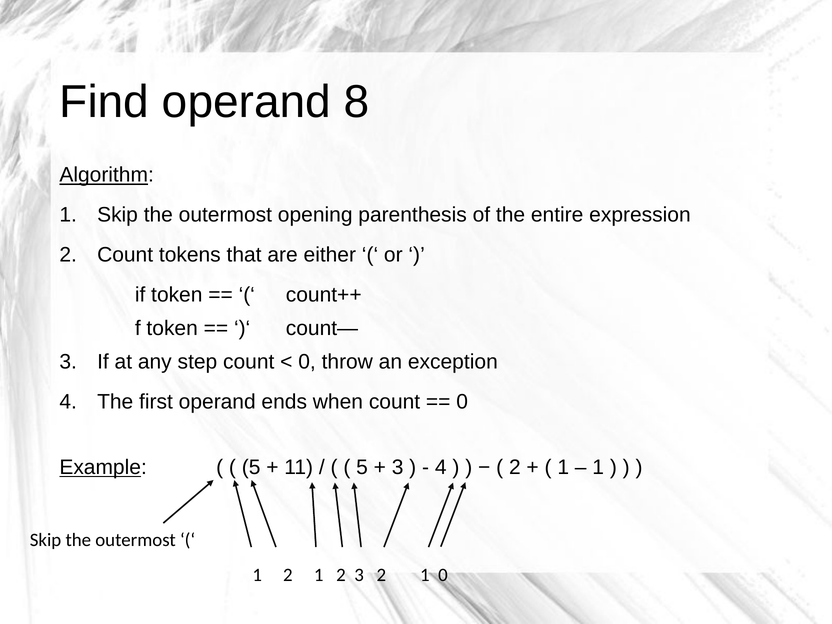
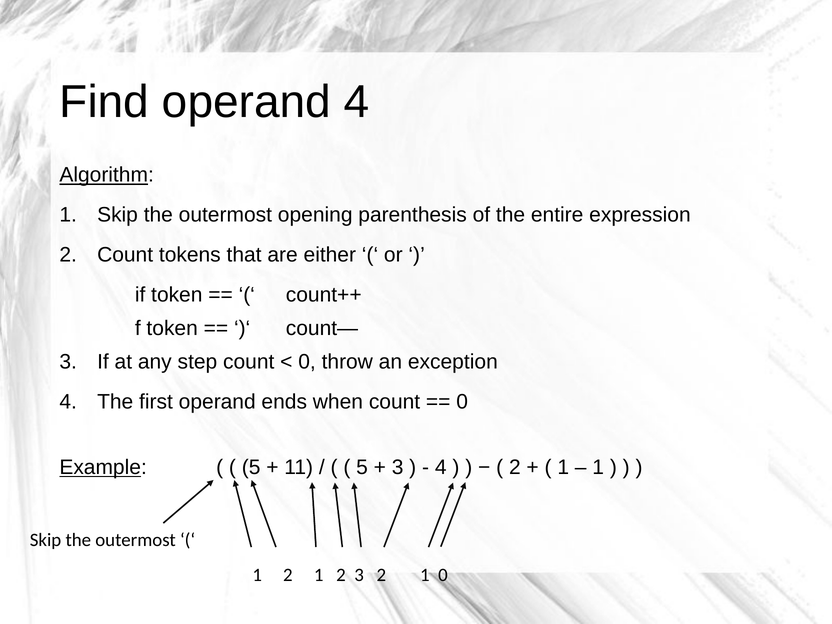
operand 8: 8 -> 4
